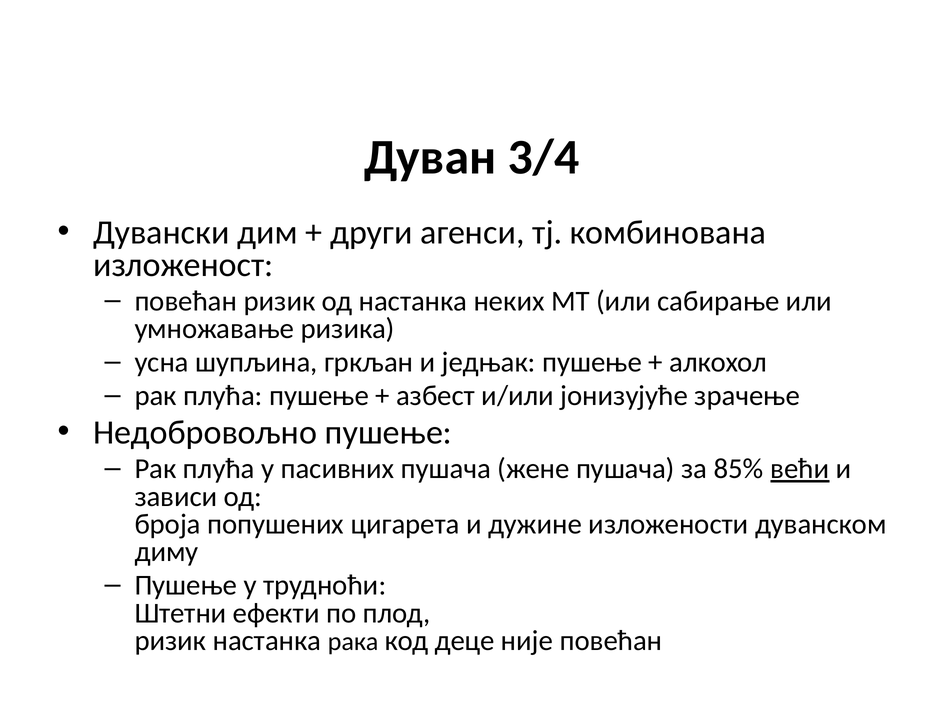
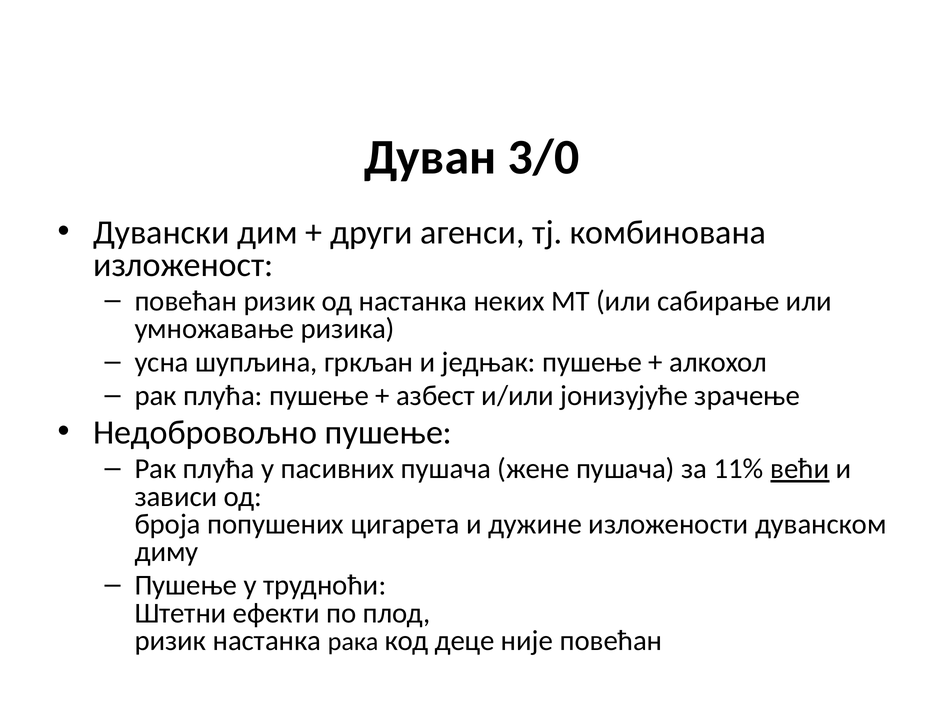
3/4: 3/4 -> 3/0
85%: 85% -> 11%
